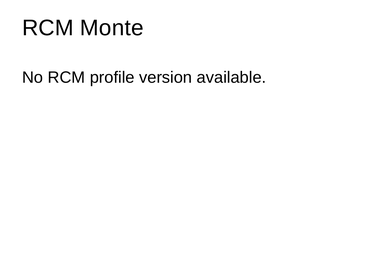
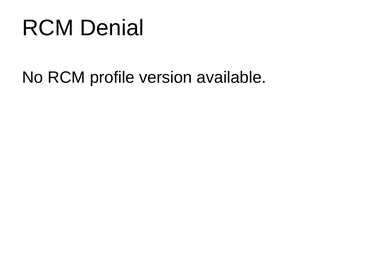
Monte: Monte -> Denial
